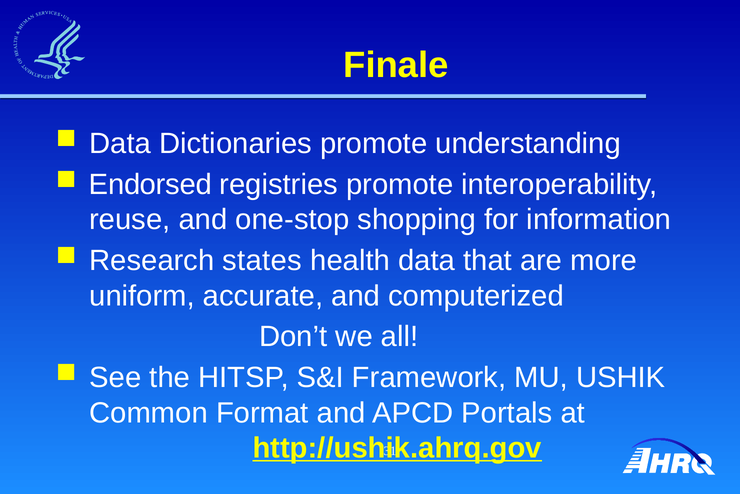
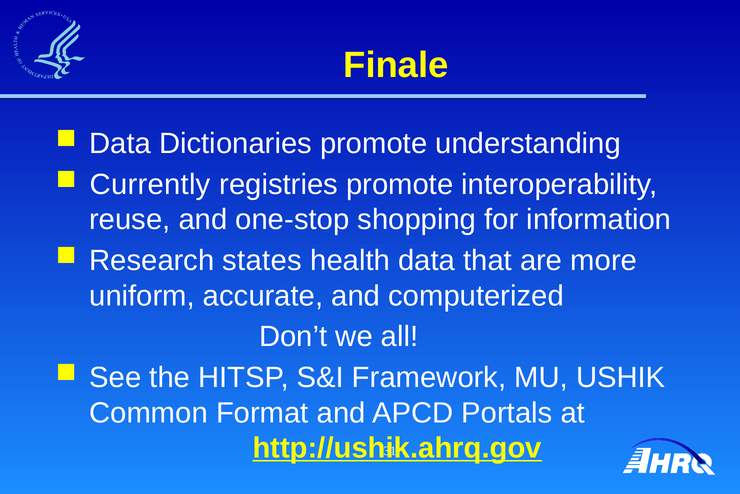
Endorsed: Endorsed -> Currently
